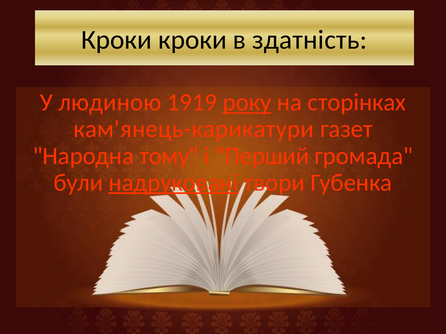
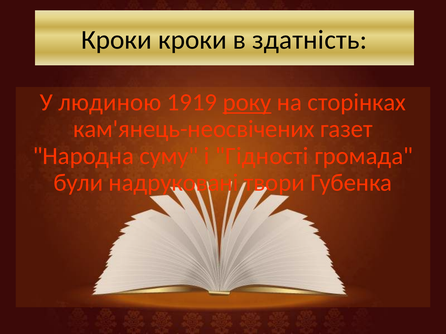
кам'янець-карикатури: кам'янець-карикатури -> кам'янець-неосвічених
тому: тому -> суму
Перший: Перший -> Гідності
надруковані underline: present -> none
